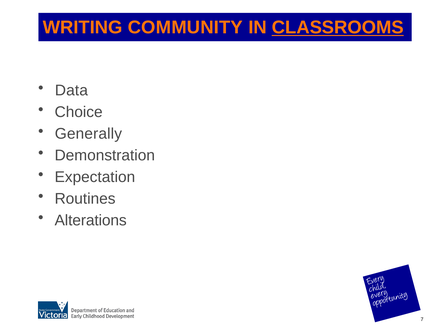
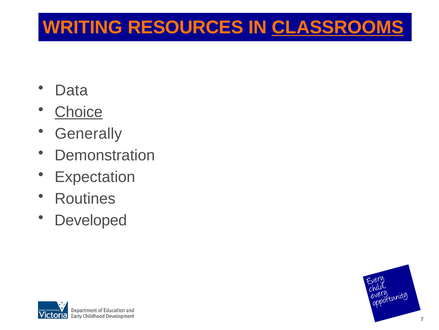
COMMUNITY: COMMUNITY -> RESOURCES
Choice underline: none -> present
Alterations: Alterations -> Developed
